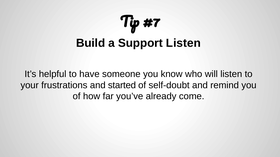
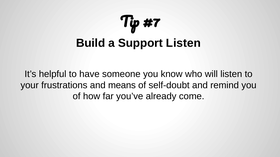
started: started -> means
